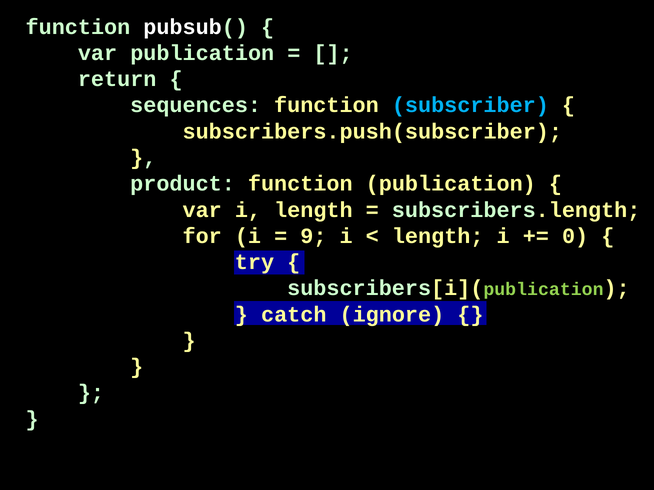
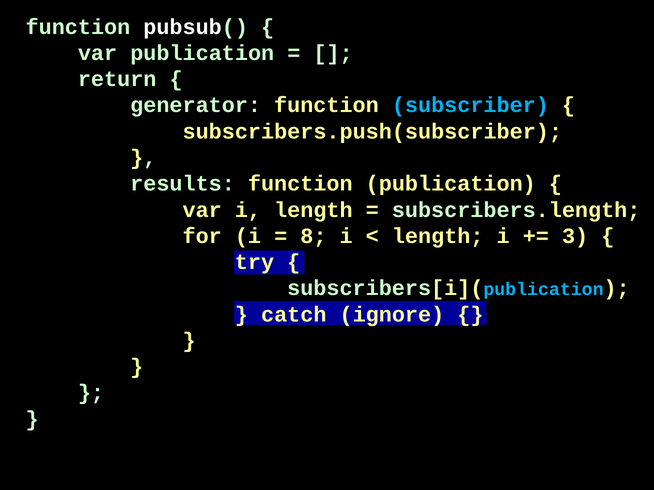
sequences: sequences -> generator
product: product -> results
9: 9 -> 8
0: 0 -> 3
publication at (543, 290) colour: light green -> light blue
